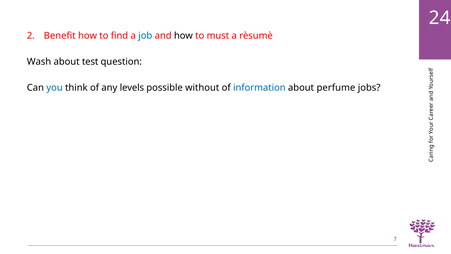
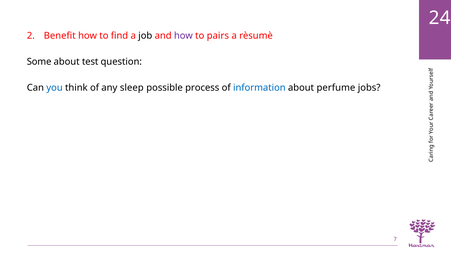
job colour: blue -> black
how at (183, 36) colour: black -> purple
must: must -> pairs
Wash: Wash -> Some
levels: levels -> sleep
without: without -> process
